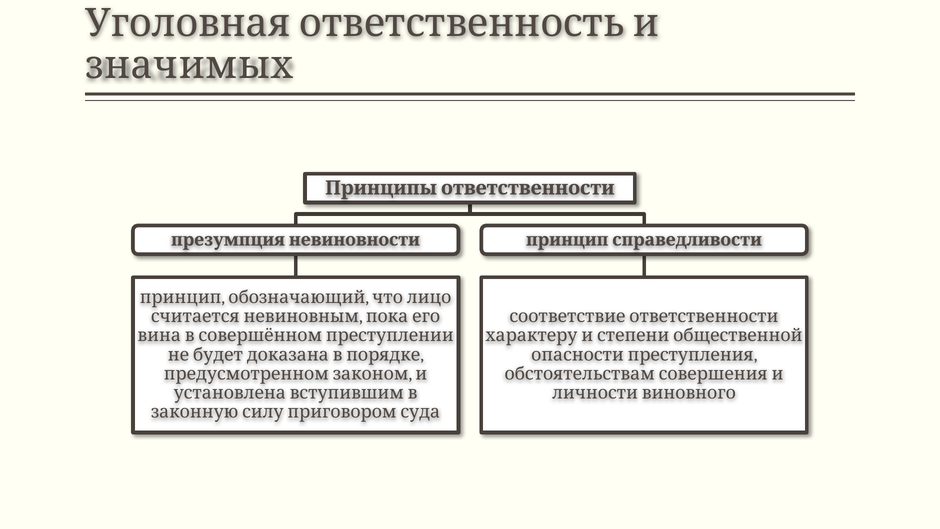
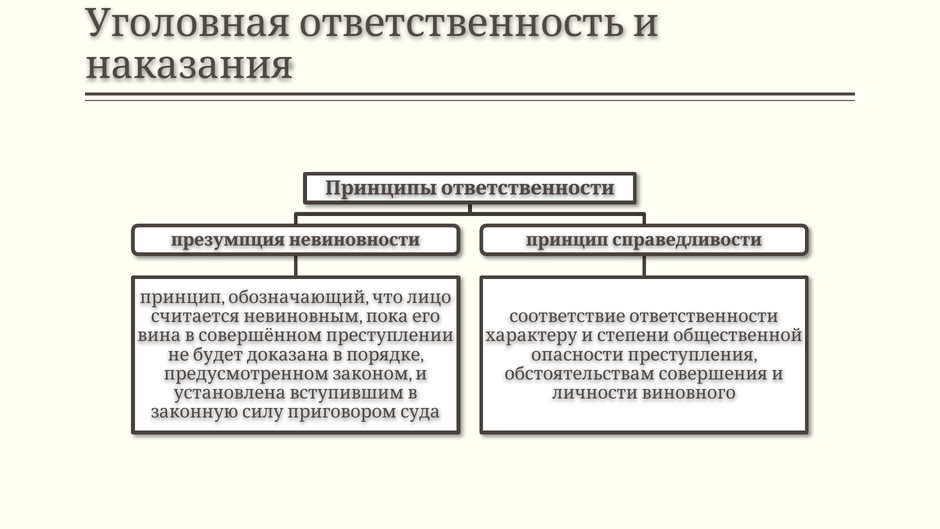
значимых: значимых -> наказания
